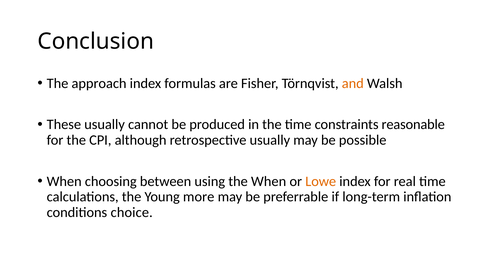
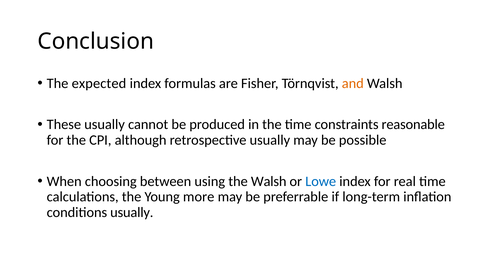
approach: approach -> expected
the When: When -> Walsh
Lowe colour: orange -> blue
conditions choice: choice -> usually
